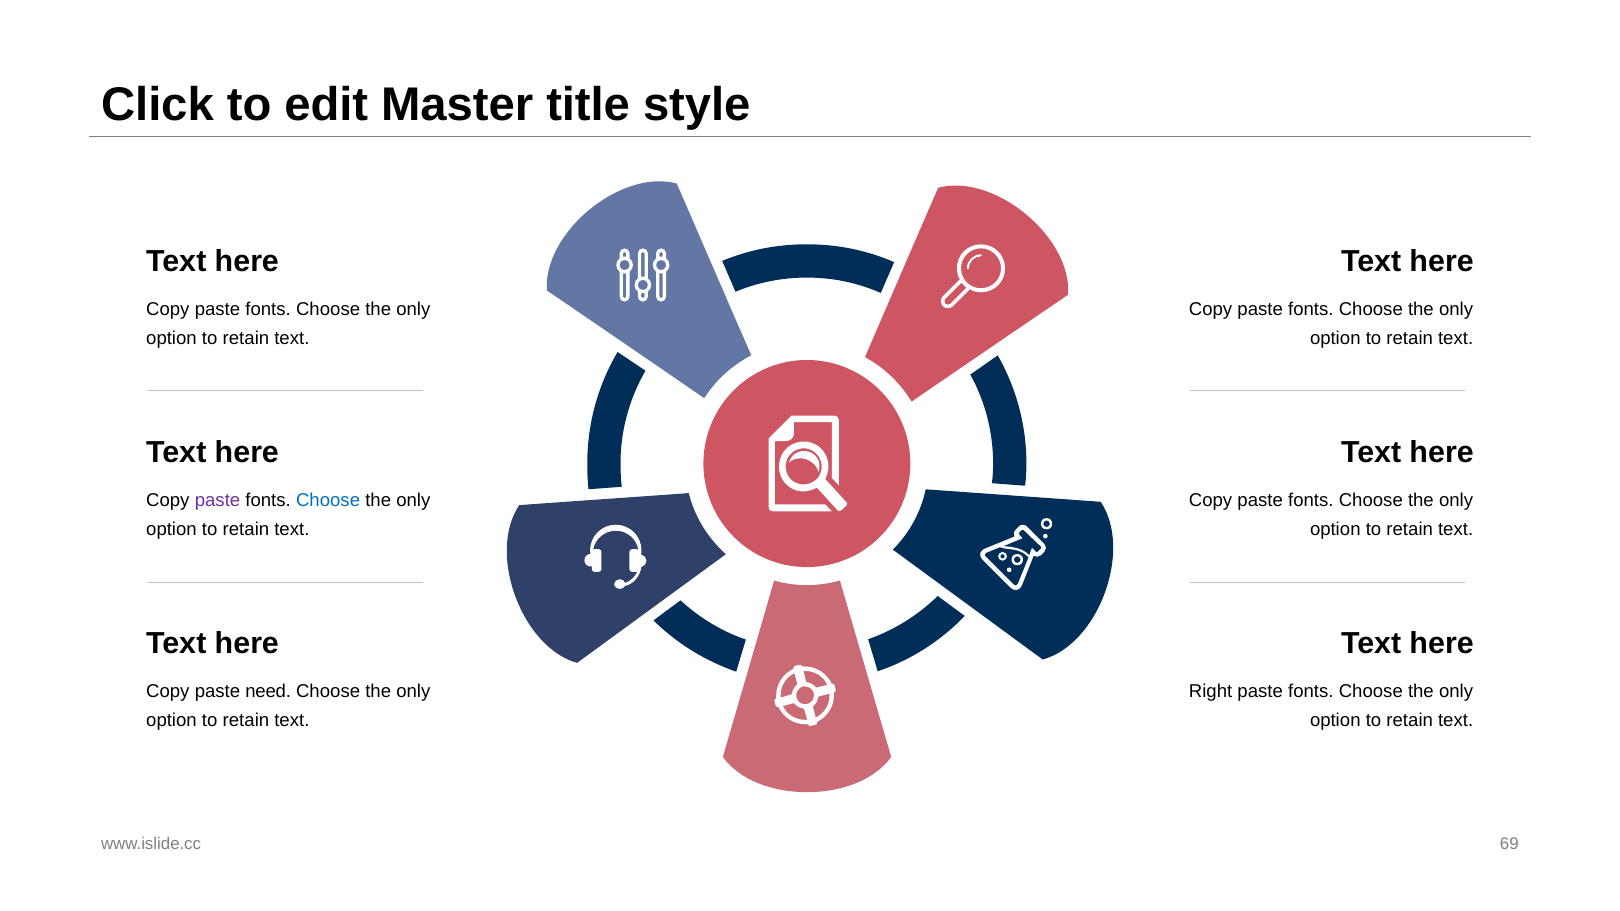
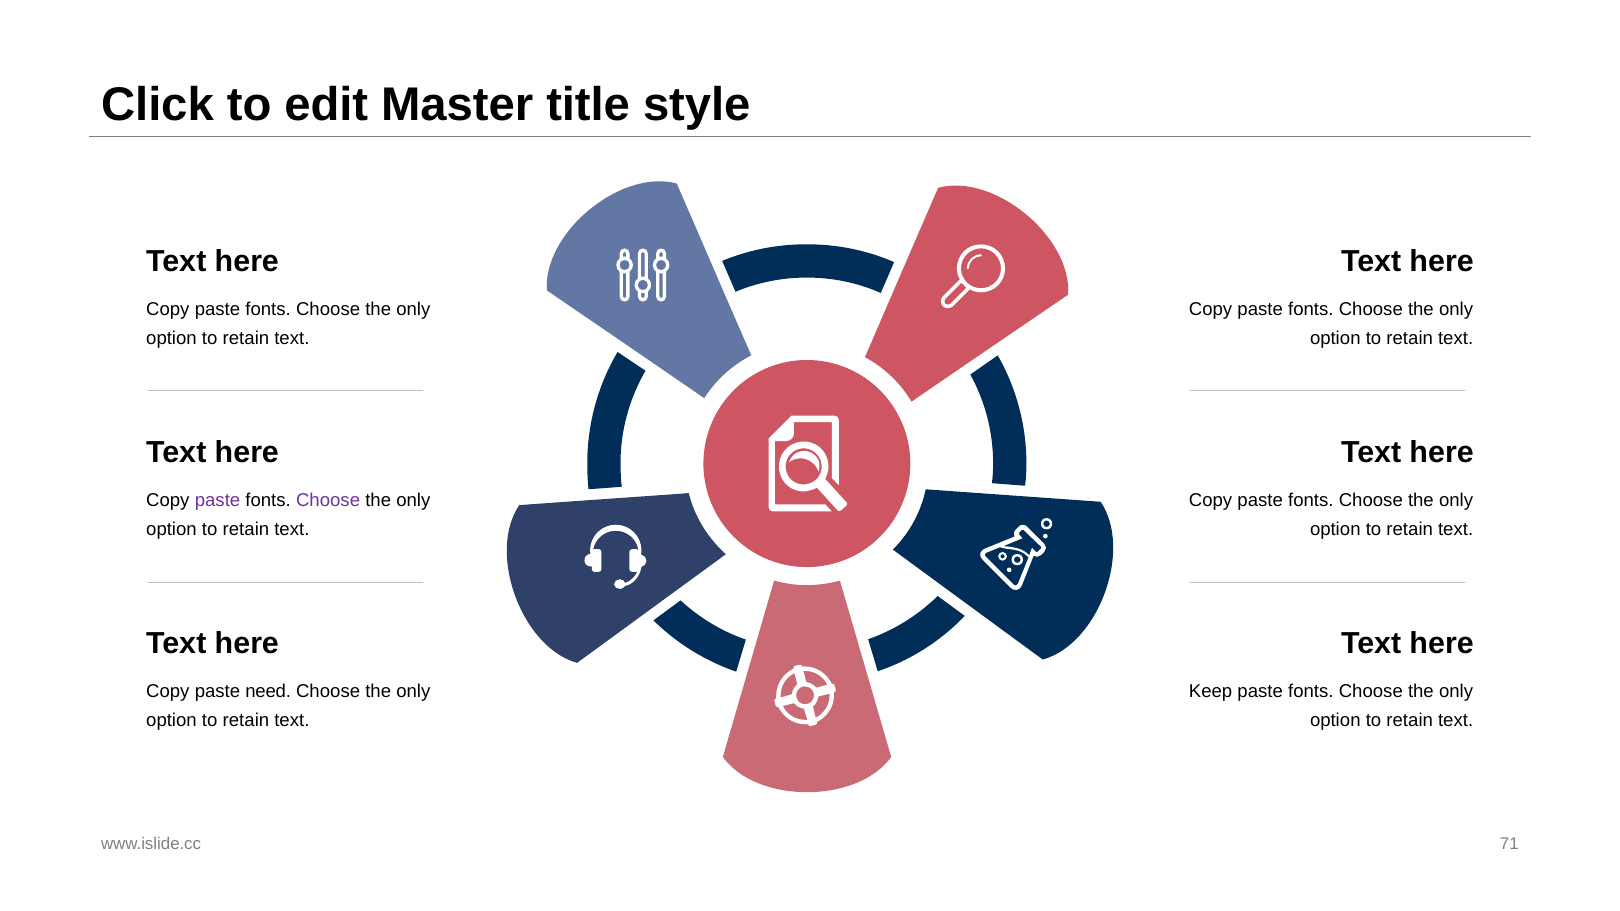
Choose at (328, 500) colour: blue -> purple
Right: Right -> Keep
69: 69 -> 71
